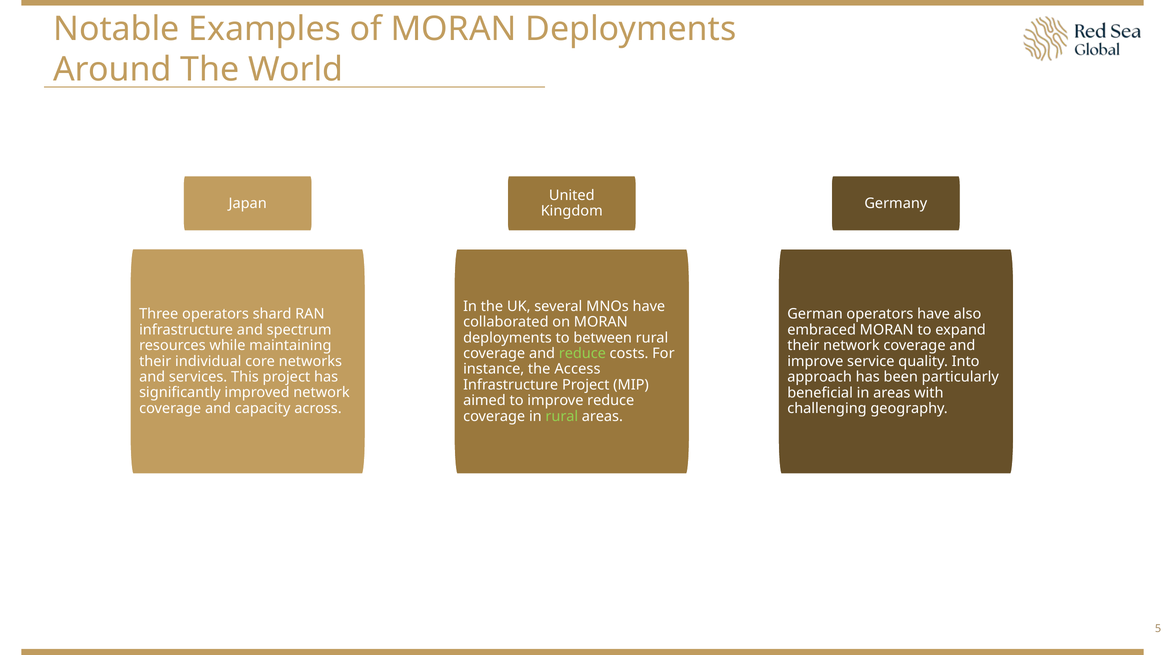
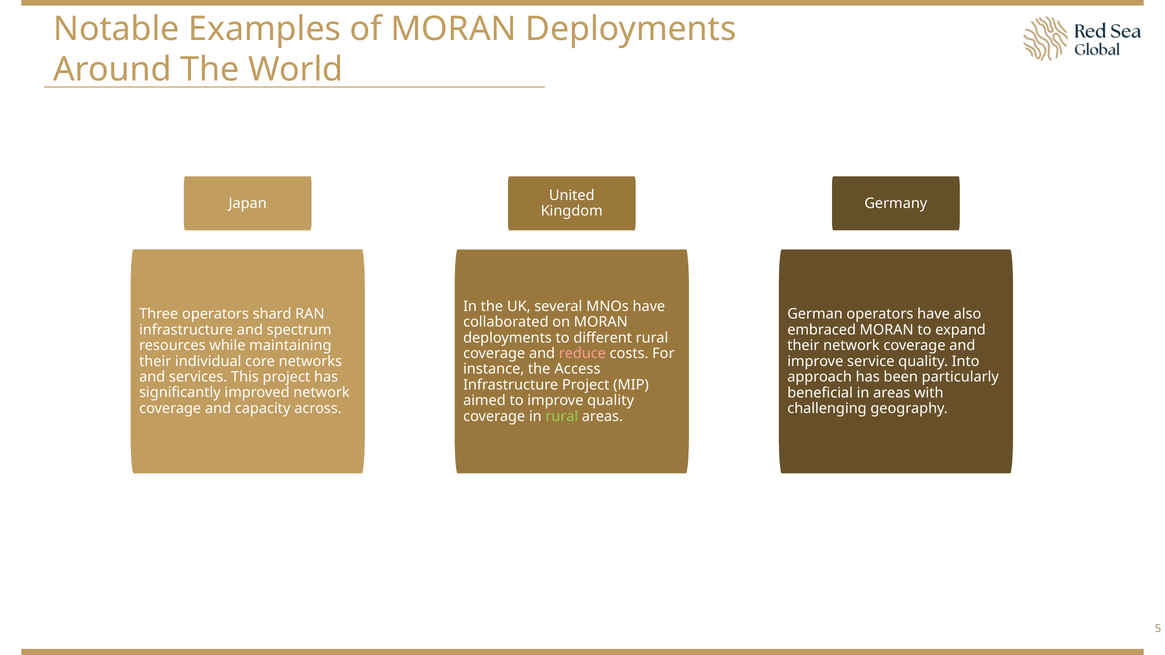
between: between -> different
reduce at (582, 354) colour: light green -> pink
improve reduce: reduce -> quality
